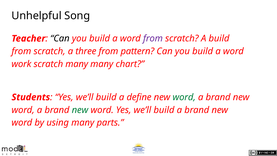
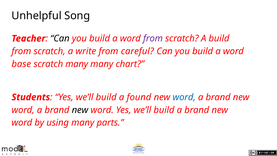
three: three -> write
pattern: pattern -> careful
work: work -> base
define: define -> found
word at (184, 97) colour: green -> blue
new at (80, 110) colour: green -> black
